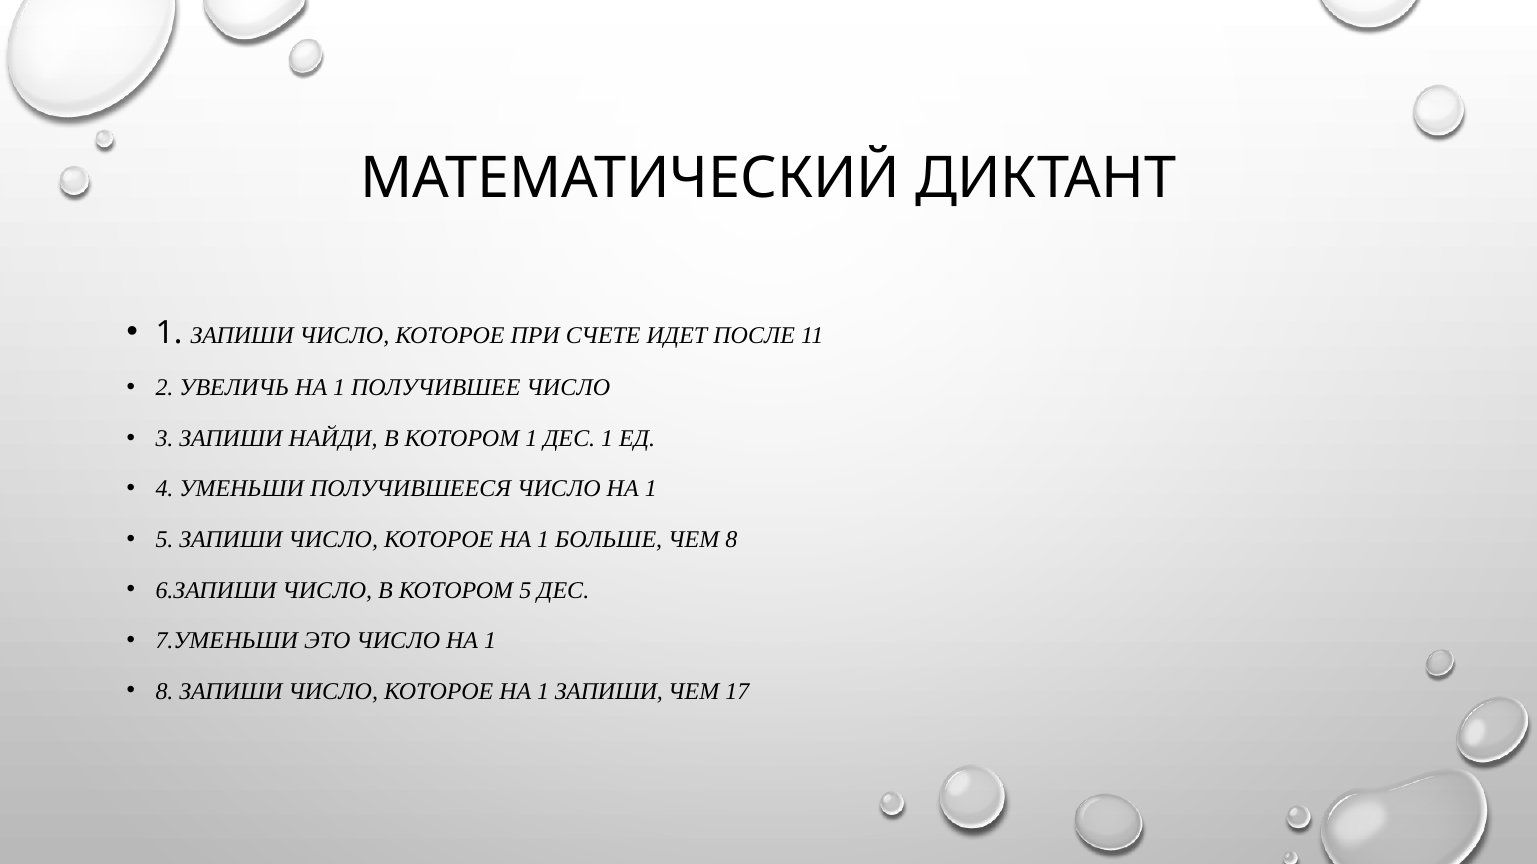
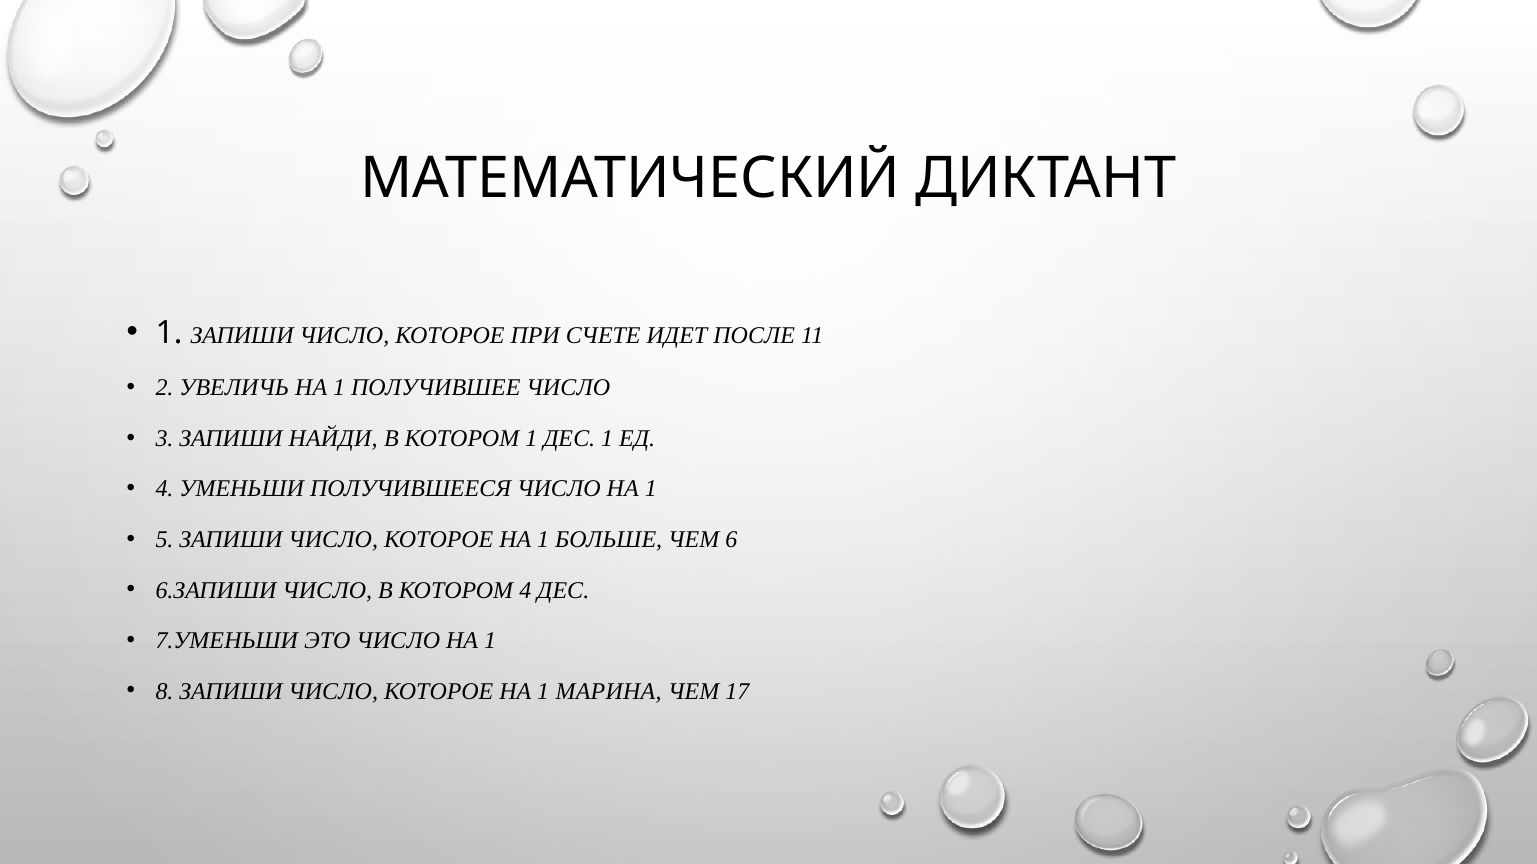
ЧЕМ 8: 8 -> 6
КОТОРОМ 5: 5 -> 4
НА 1 ЗАПИШИ: ЗАПИШИ -> МАРИНА
